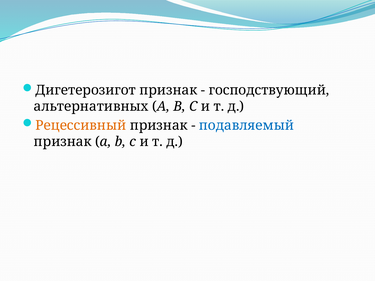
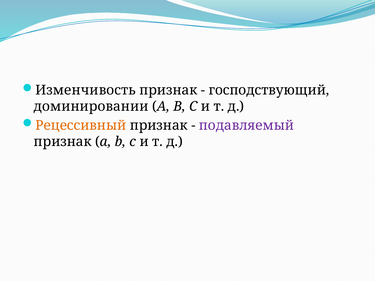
Дигетерозигот: Дигетерозигот -> Изменчивость
альтернативных: альтернативных -> доминировании
подавляемый colour: blue -> purple
